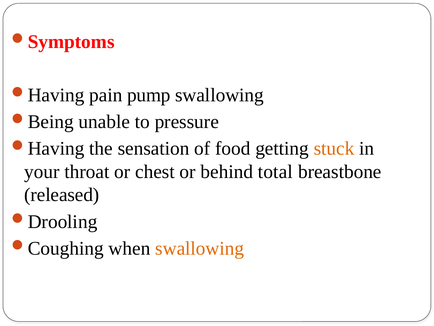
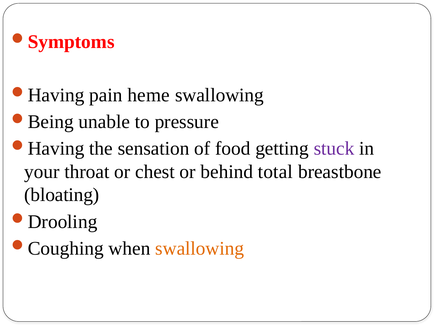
pump: pump -> heme
stuck colour: orange -> purple
released: released -> bloating
